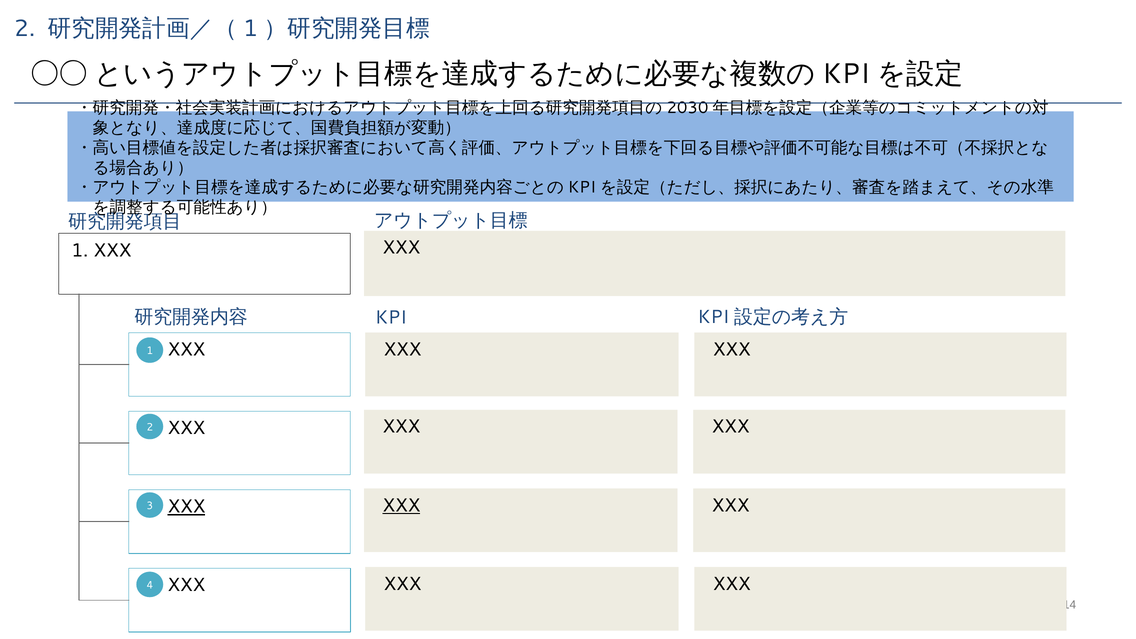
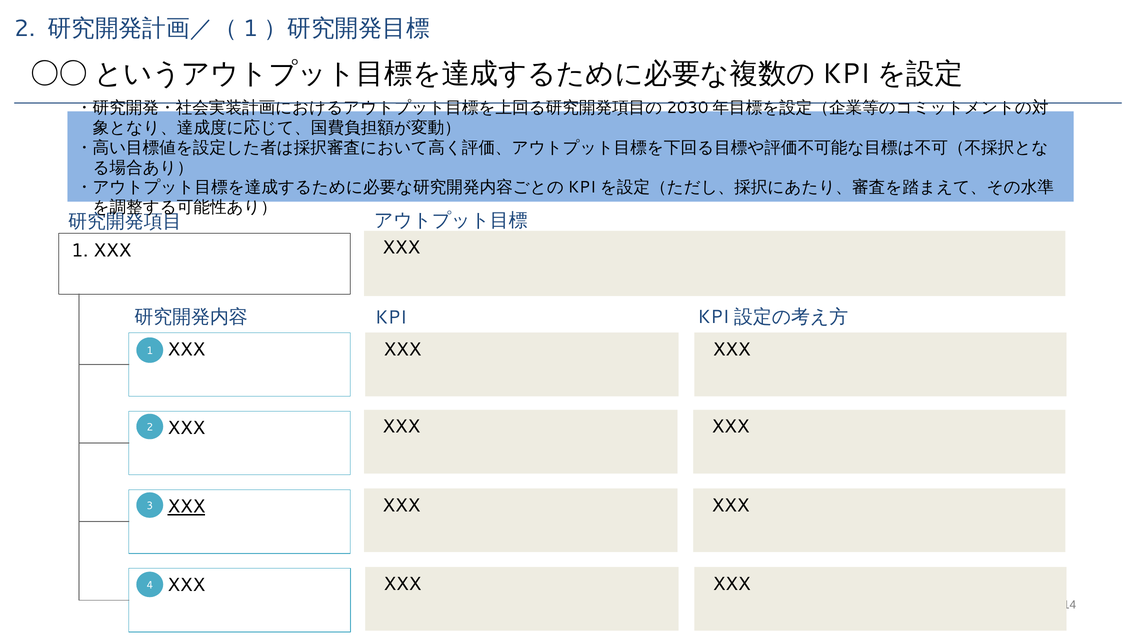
XXX at (401, 505) underline: present -> none
